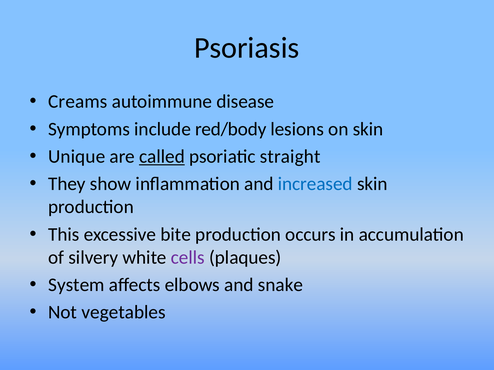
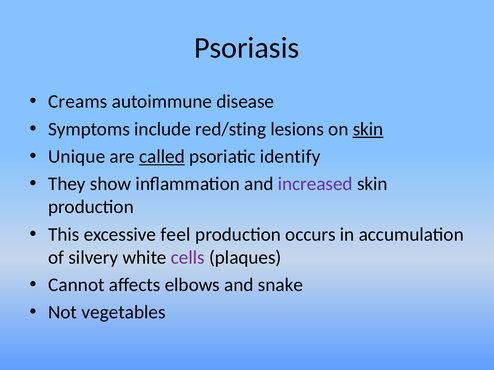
red/body: red/body -> red/sting
skin at (368, 129) underline: none -> present
straight: straight -> identify
increased colour: blue -> purple
bite: bite -> feel
System: System -> Cannot
